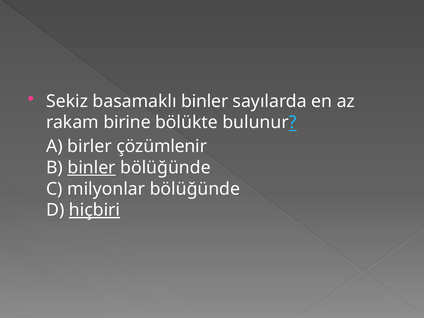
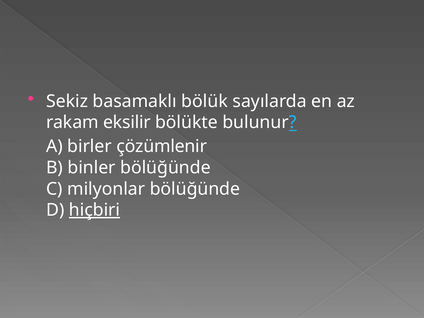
basamaklı binler: binler -> bölük
birine: birine -> eksilir
binler at (92, 168) underline: present -> none
